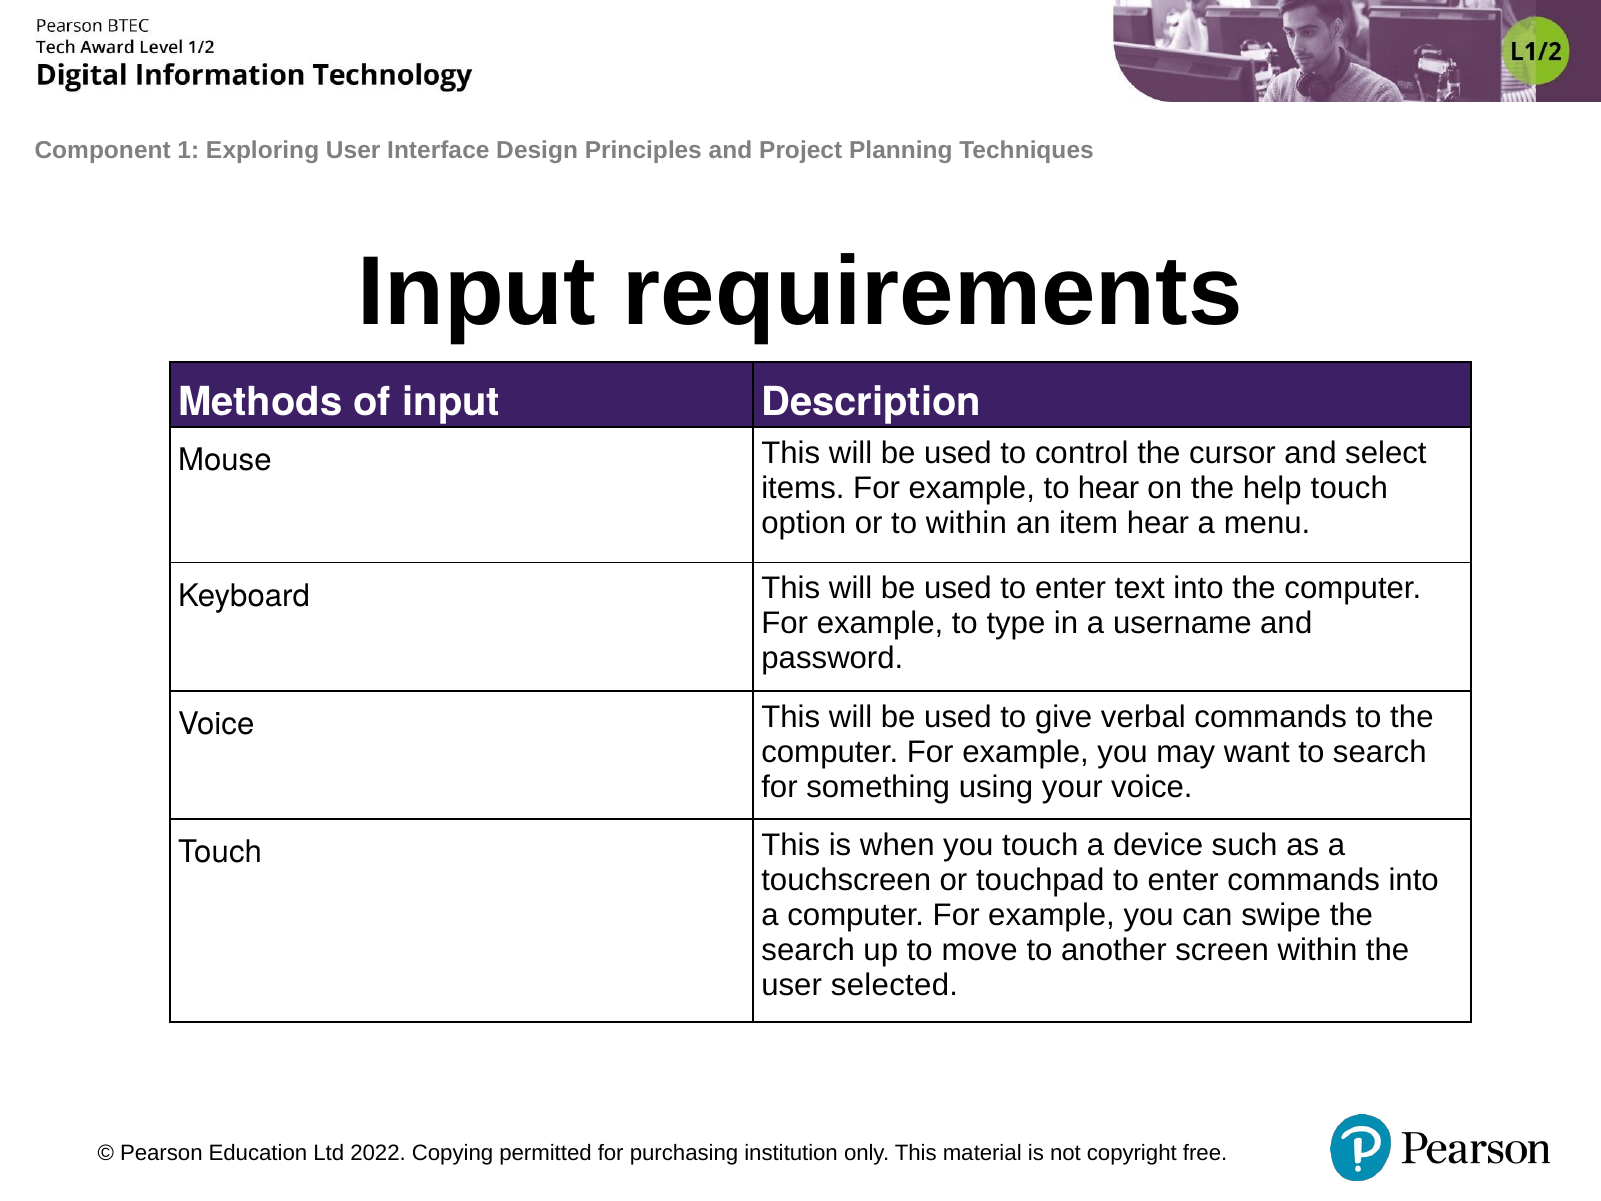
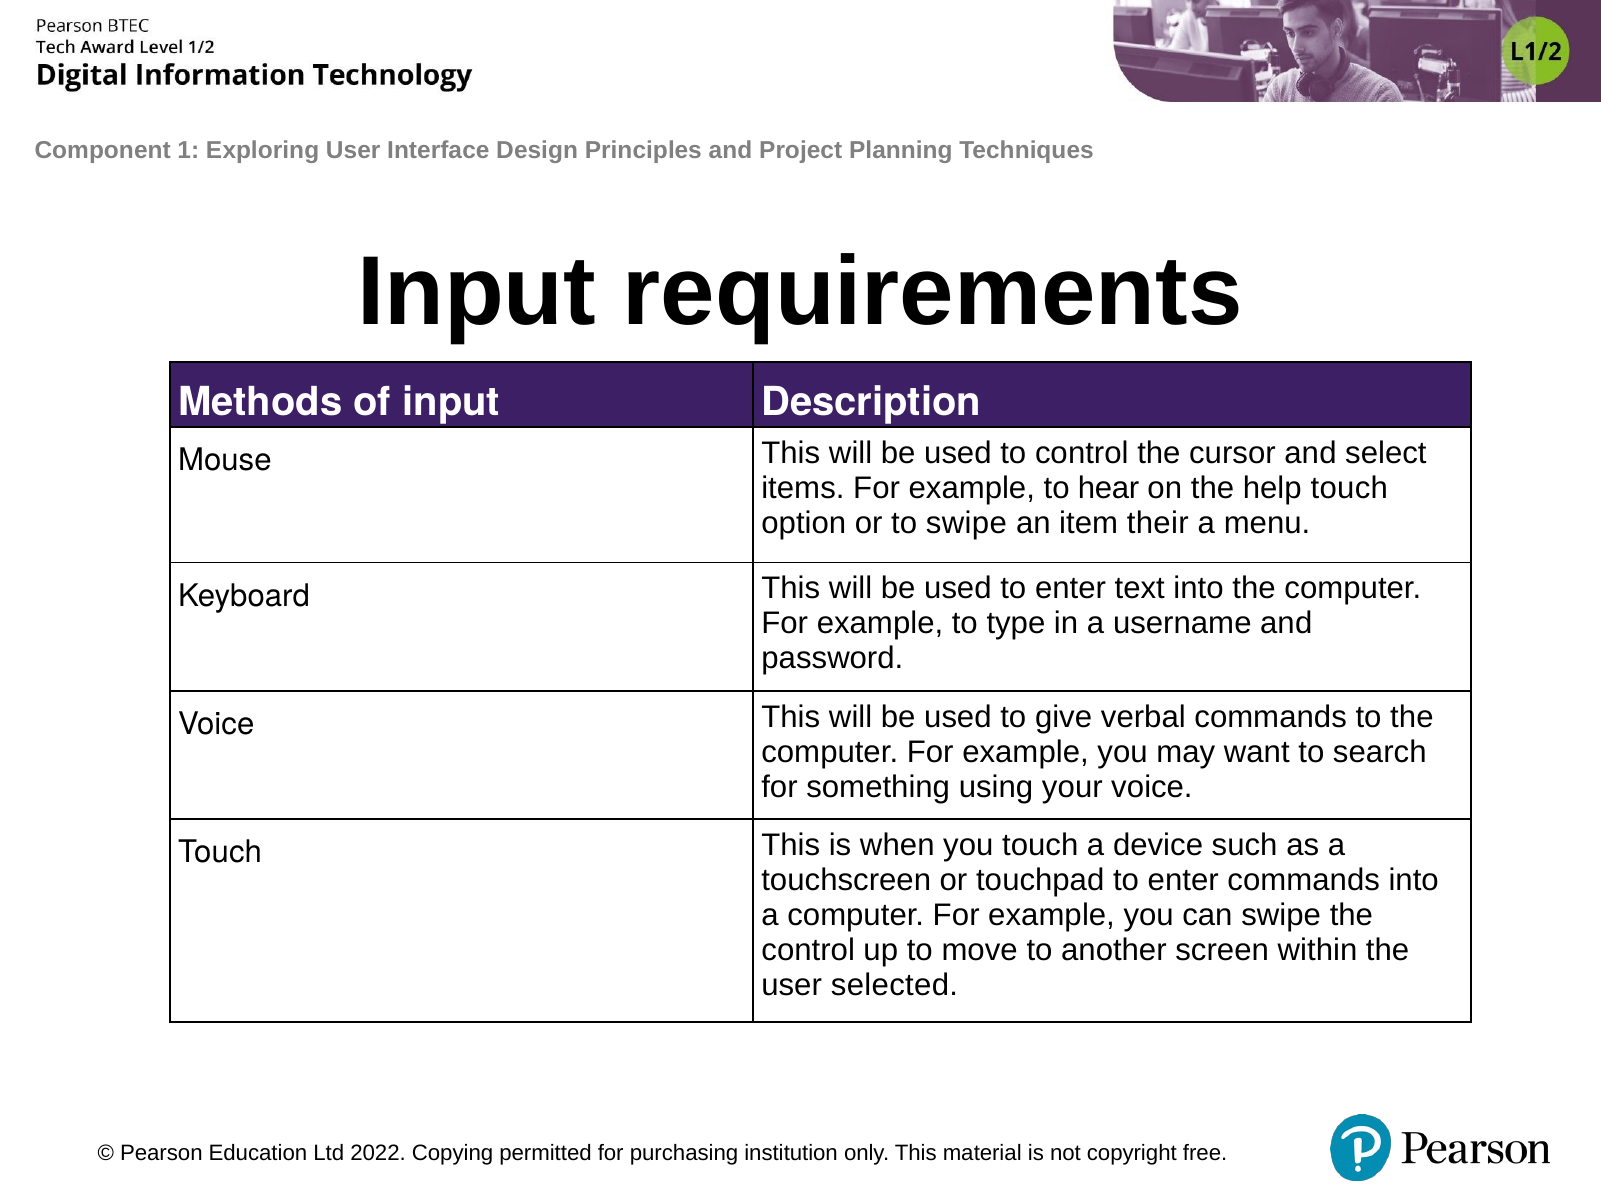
to within: within -> swipe
item hear: hear -> their
search at (808, 950): search -> control
